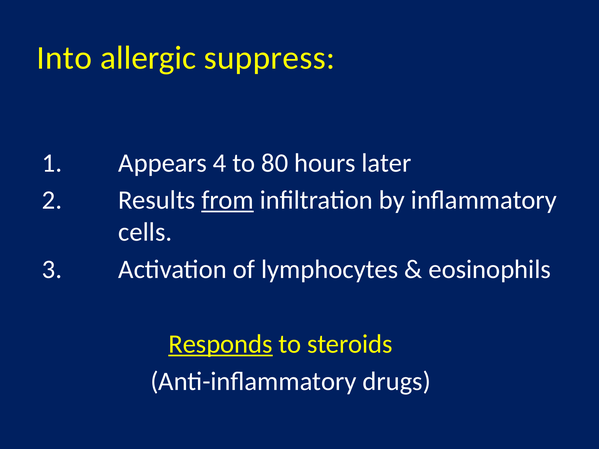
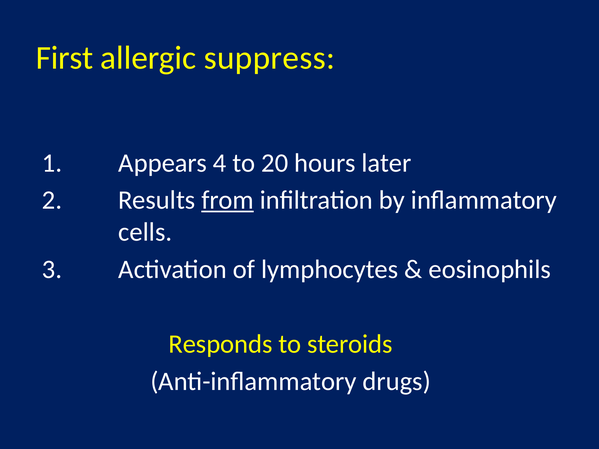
Into: Into -> First
80: 80 -> 20
Responds underline: present -> none
